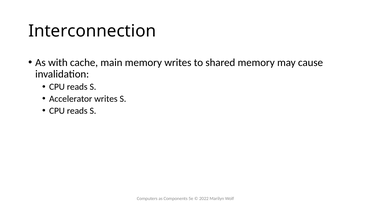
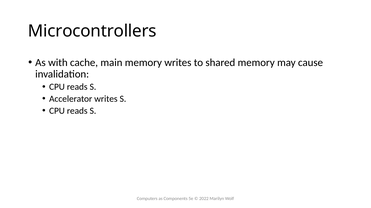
Interconnection: Interconnection -> Microcontrollers
